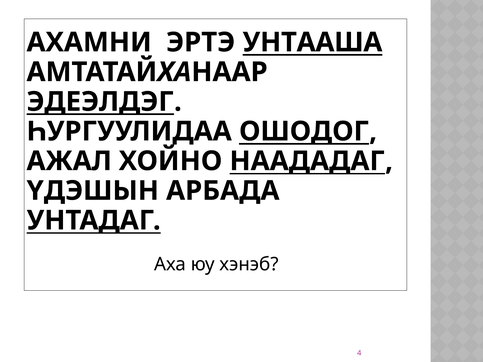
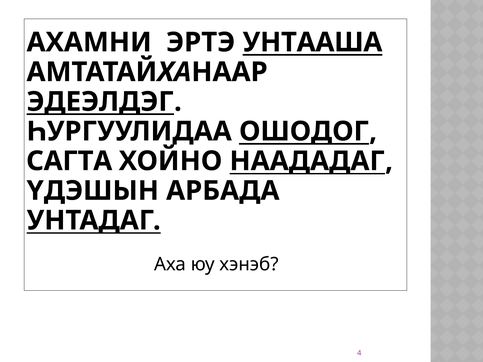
АЖАЛ: АЖАЛ -> САГТА
